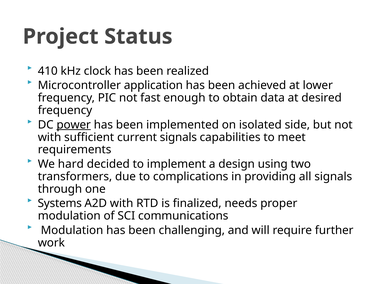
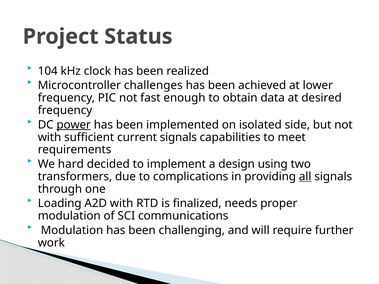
410: 410 -> 104
application: application -> challenges
all underline: none -> present
Systems: Systems -> Loading
